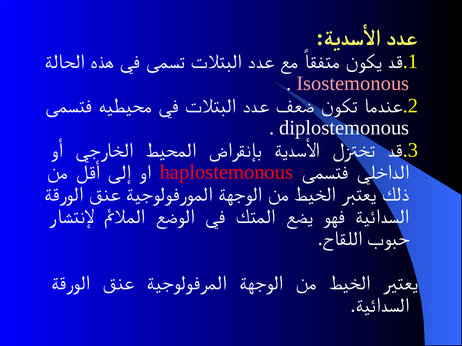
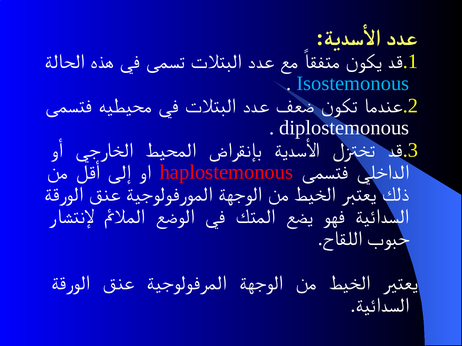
Isostemonous colour: pink -> light blue
